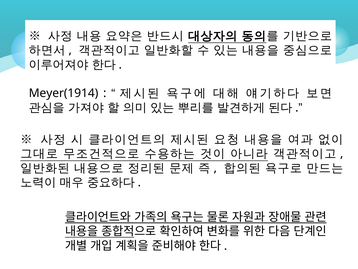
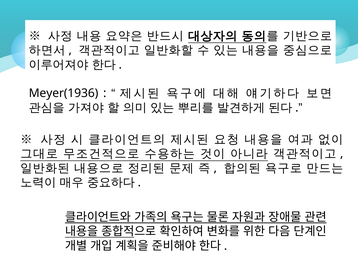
Meyer(1914: Meyer(1914 -> Meyer(1936
